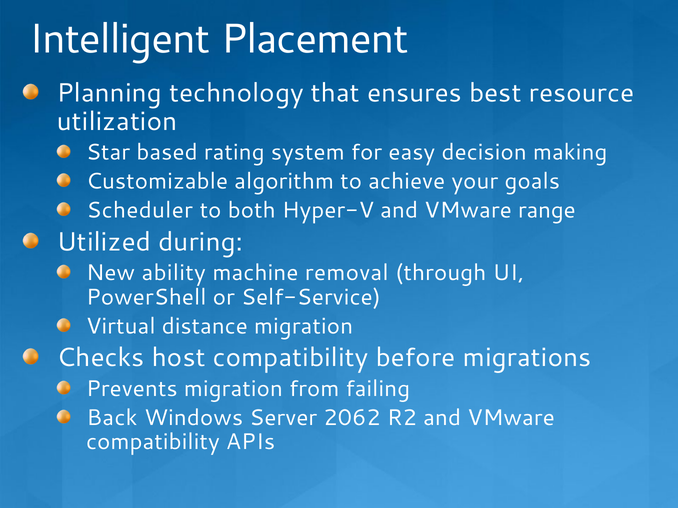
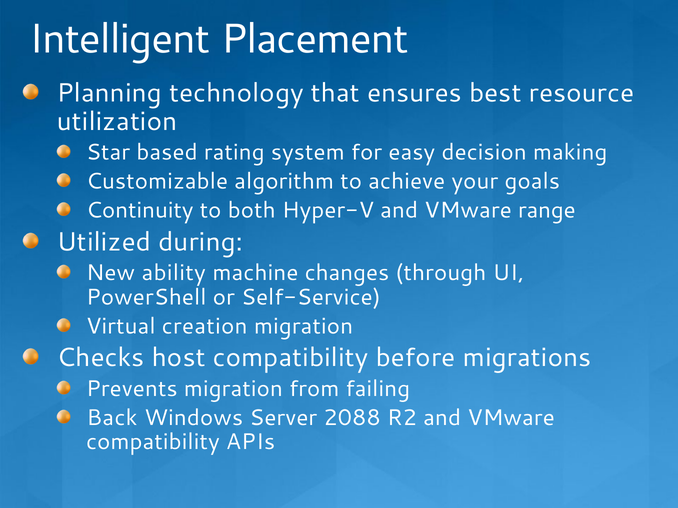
Scheduler: Scheduler -> Continuity
removal: removal -> changes
distance: distance -> creation
2062: 2062 -> 2088
